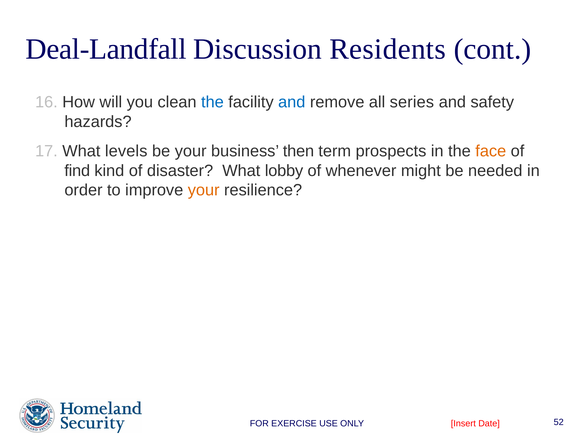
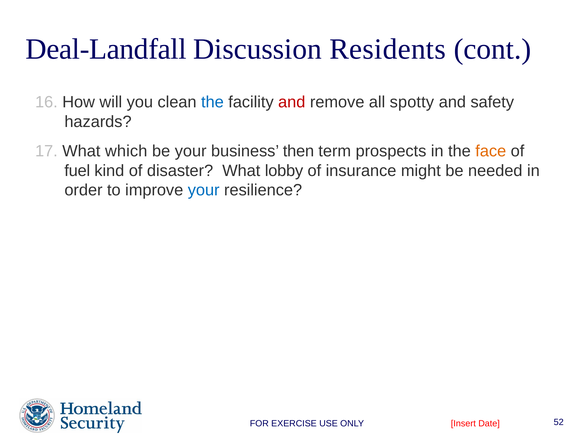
and at (292, 102) colour: blue -> red
series: series -> spotty
levels: levels -> which
find: find -> fuel
whenever: whenever -> insurance
your at (204, 190) colour: orange -> blue
